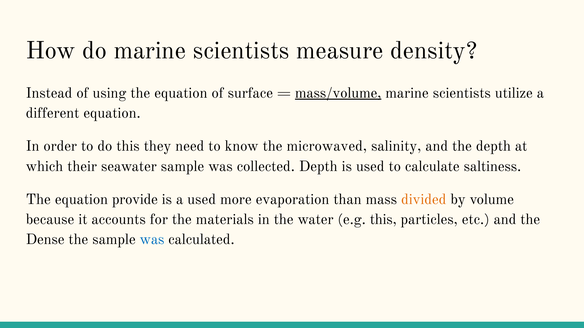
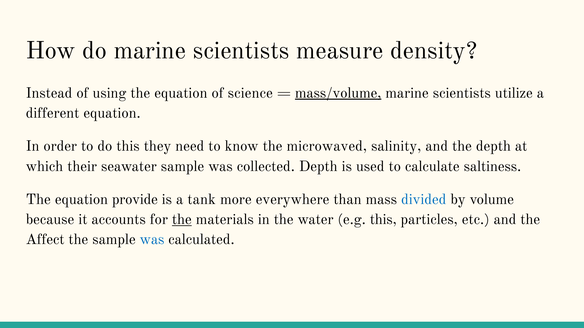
surface: surface -> science
a used: used -> tank
evaporation: evaporation -> everywhere
divided colour: orange -> blue
the at (182, 220) underline: none -> present
Dense: Dense -> Affect
